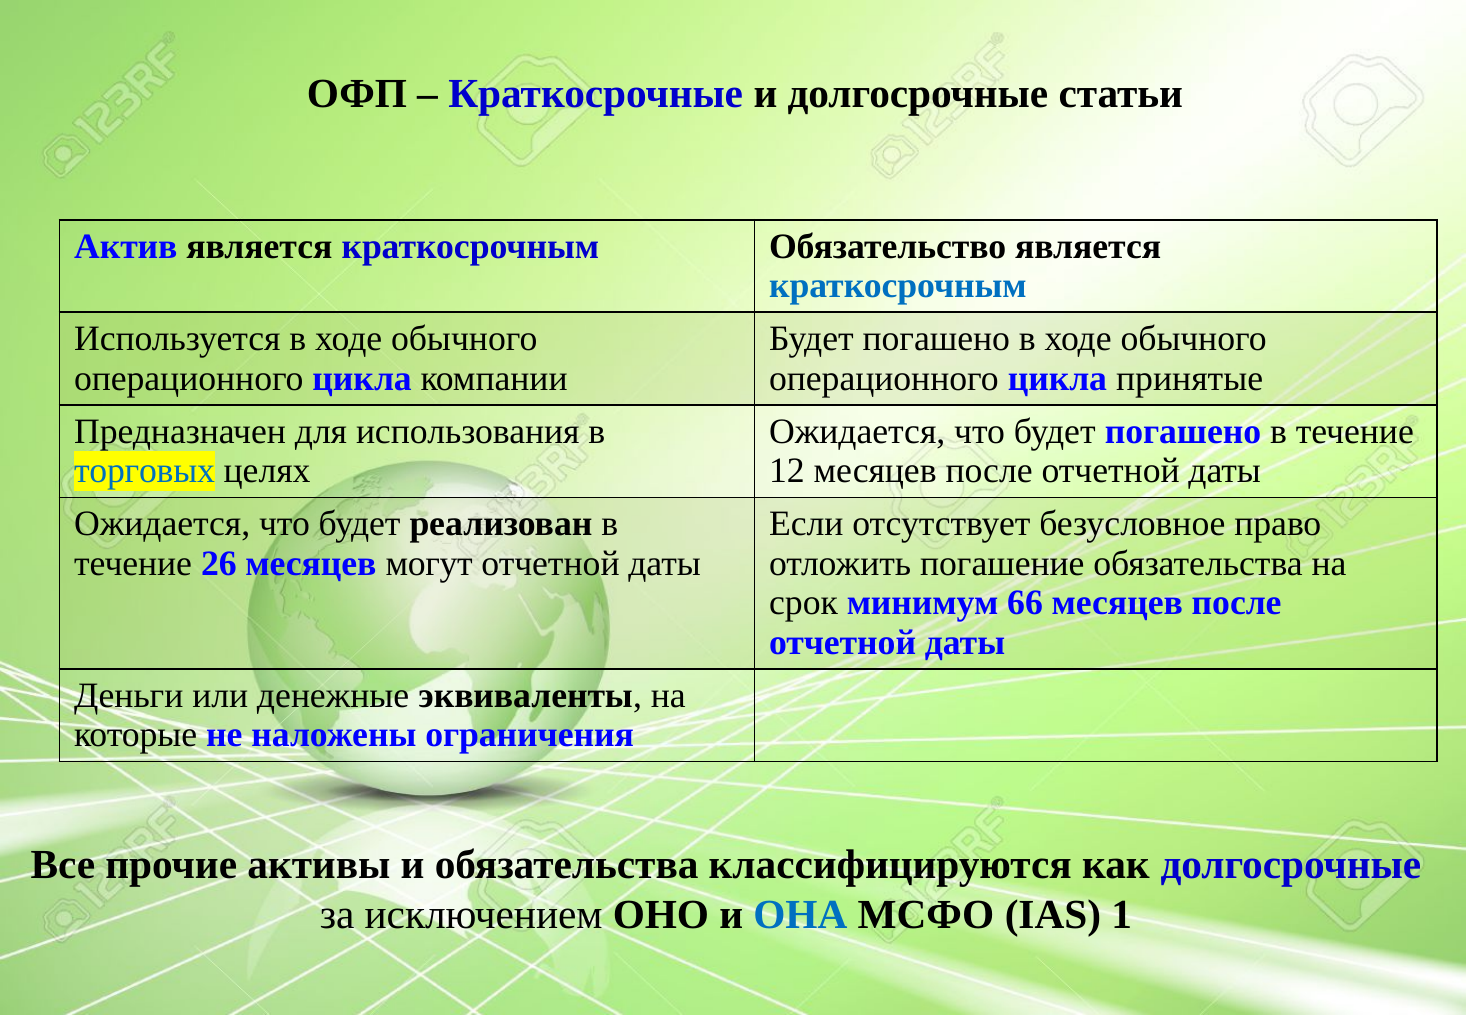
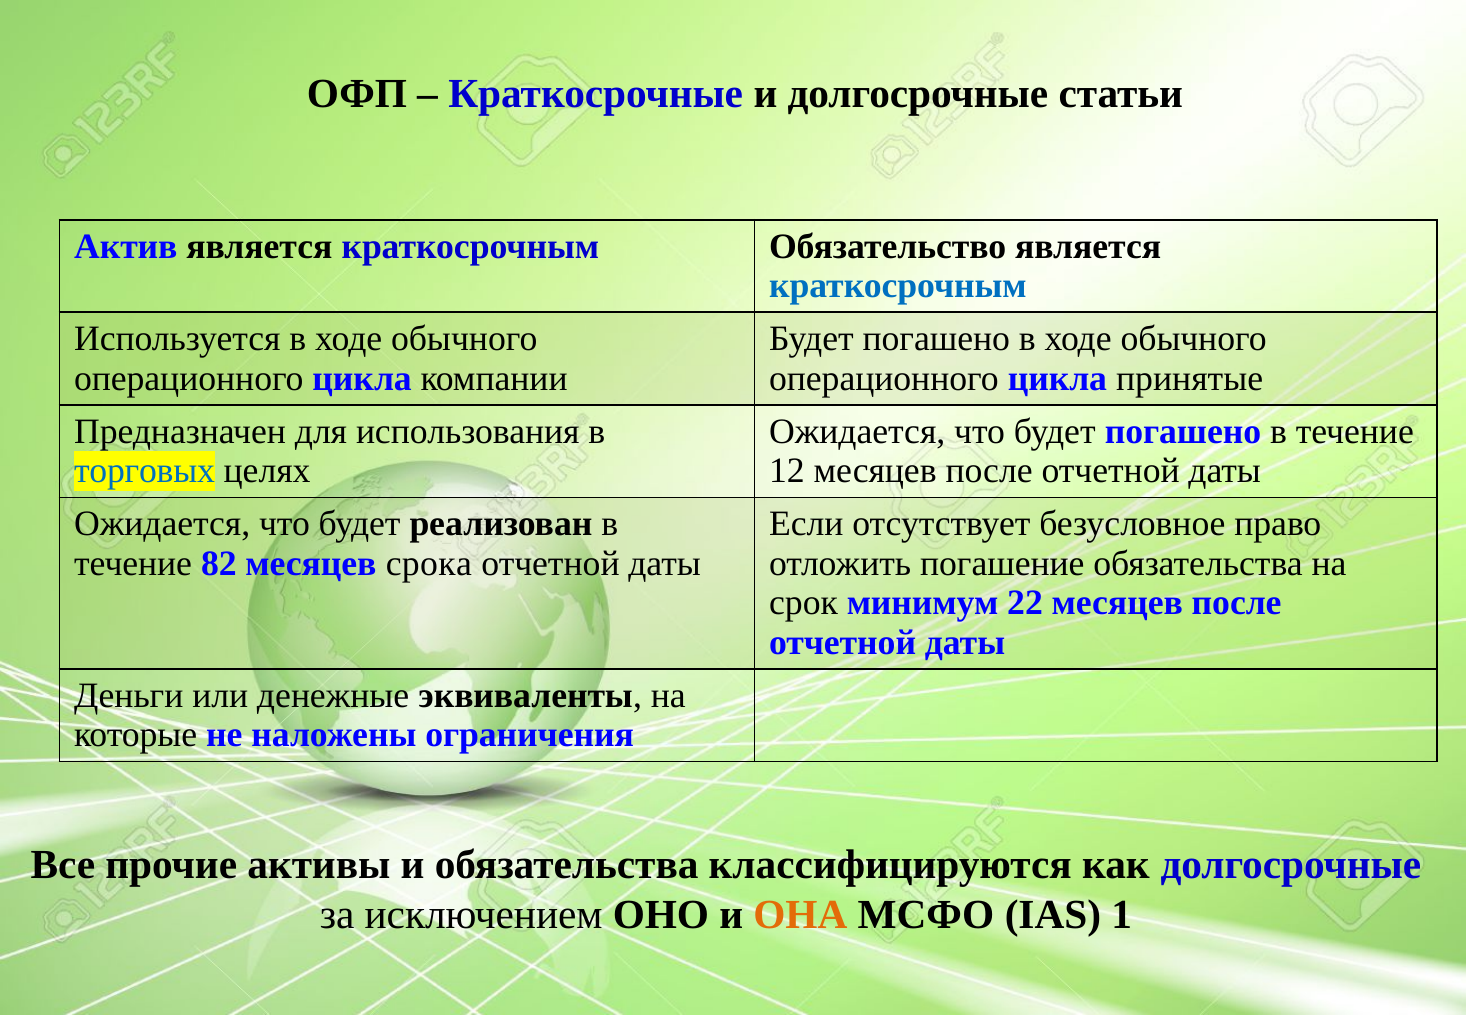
26: 26 -> 82
могут: могут -> срока
66: 66 -> 22
ОНА colour: blue -> orange
